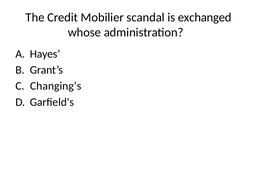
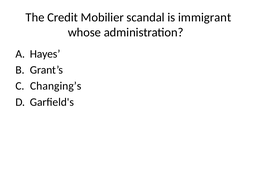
exchanged: exchanged -> immigrant
